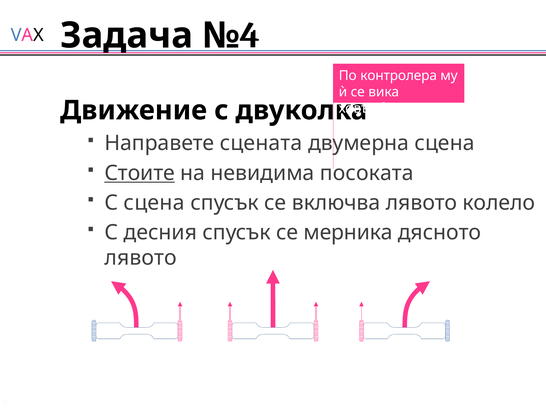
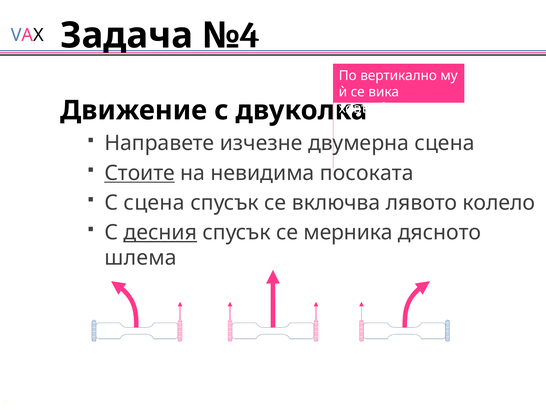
контролера: контролера -> вертикално
сцената: сцената -> изчезне
десния underline: none -> present
лявото at (141, 258): лявото -> шлема
